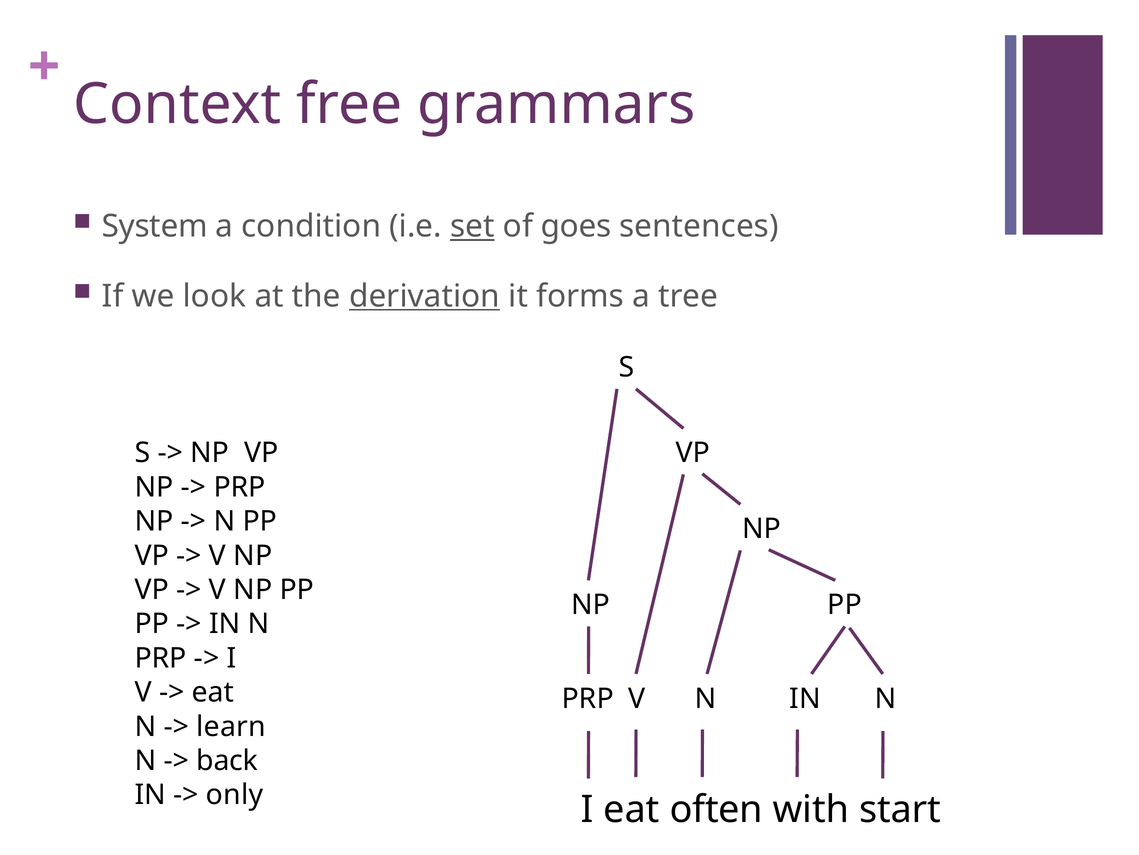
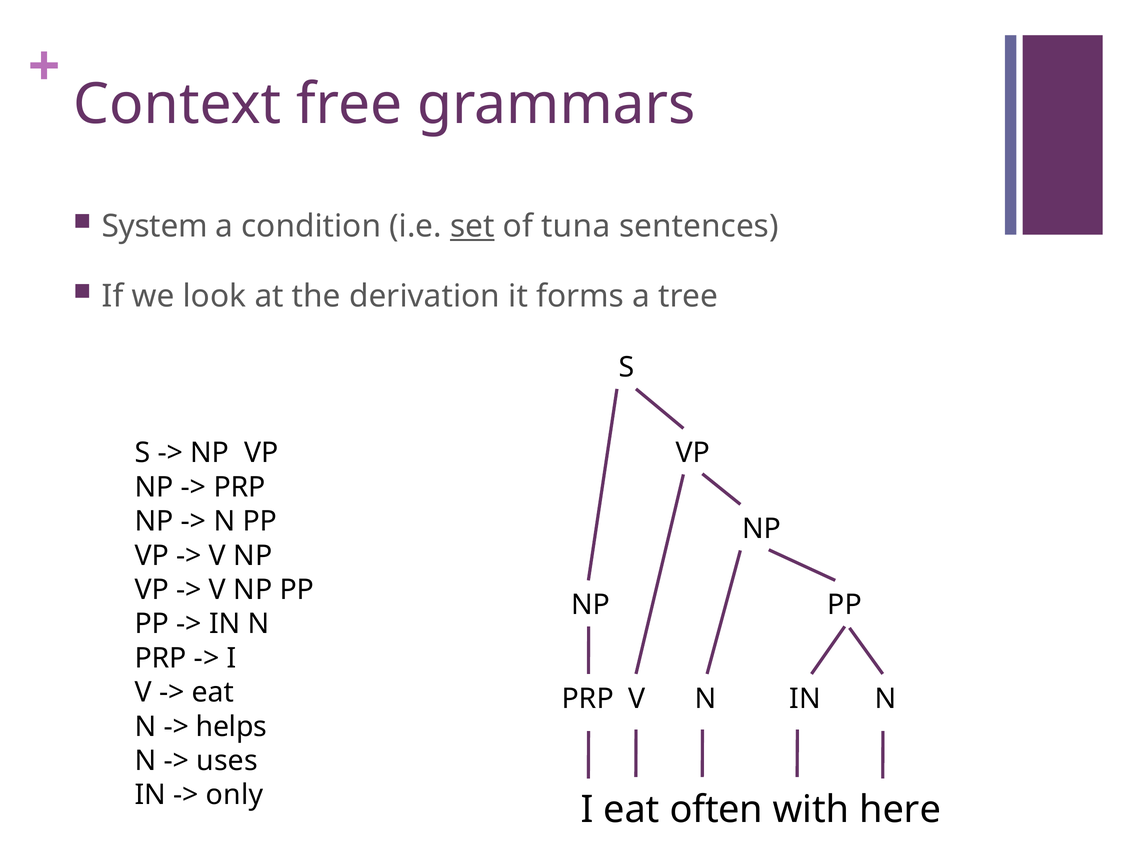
goes: goes -> tuna
derivation underline: present -> none
learn: learn -> helps
back: back -> uses
start: start -> here
